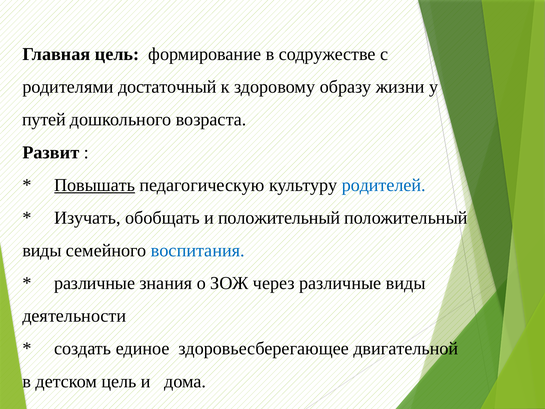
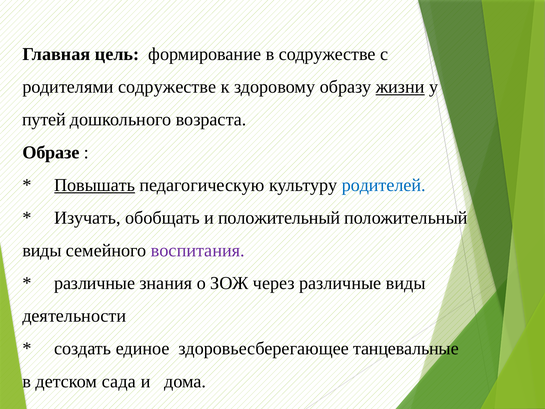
родителями достаточный: достаточный -> содружестве
жизни underline: none -> present
Развит: Развит -> Образе
воспитания colour: blue -> purple
двигательной: двигательной -> танцевальные
детском цель: цель -> сада
